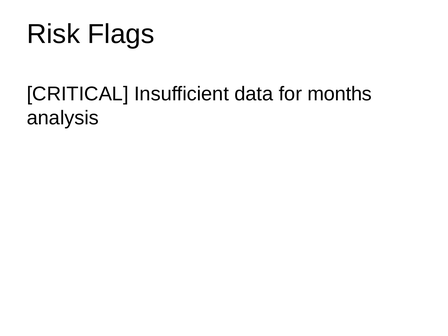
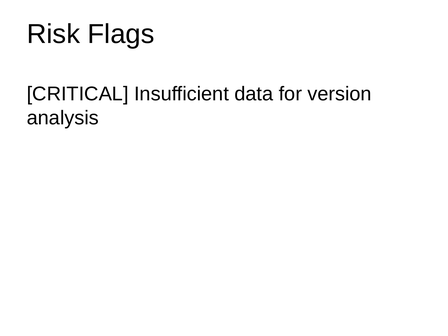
months: months -> version
